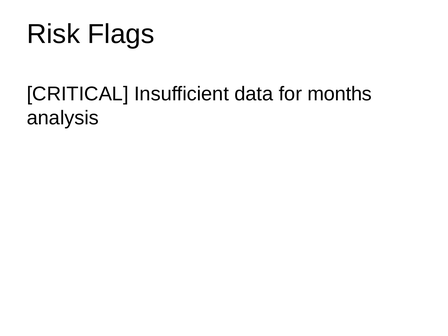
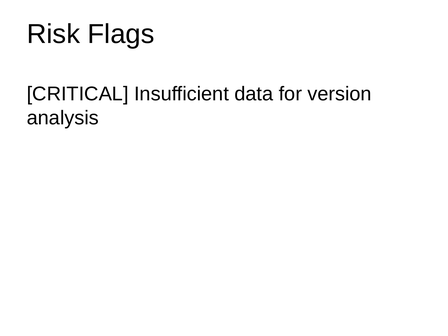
months: months -> version
